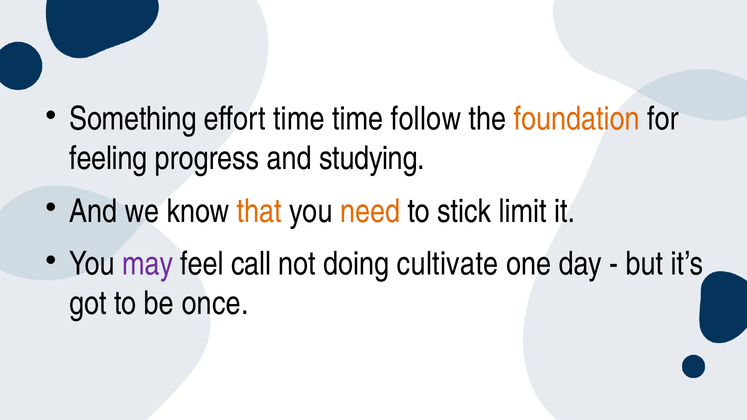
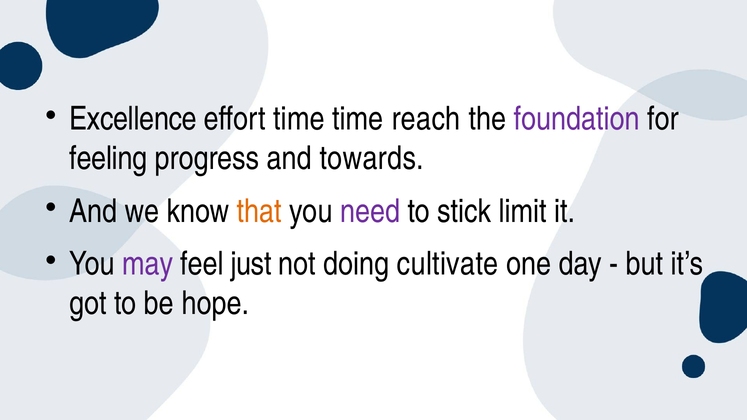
Something: Something -> Excellence
follow: follow -> reach
foundation colour: orange -> purple
studying: studying -> towards
need colour: orange -> purple
call: call -> just
once: once -> hope
